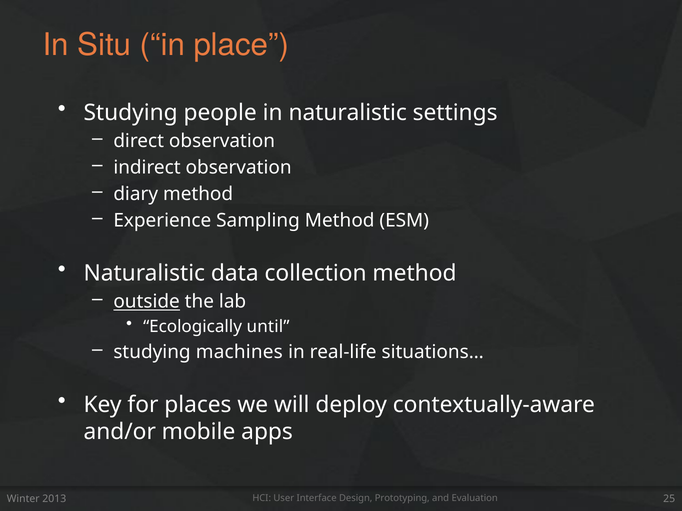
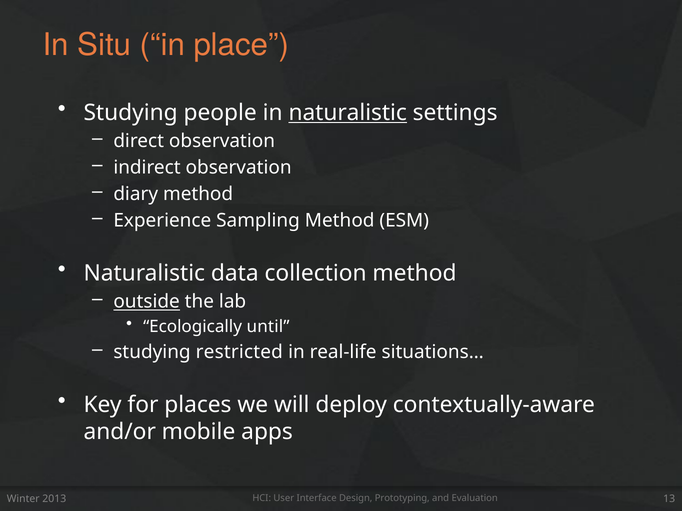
naturalistic at (348, 113) underline: none -> present
machines: machines -> restricted
25: 25 -> 13
